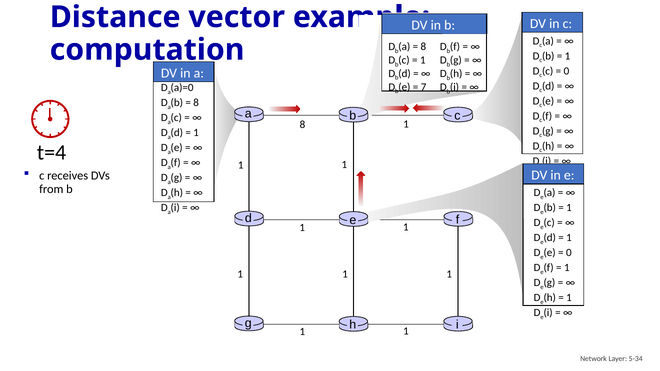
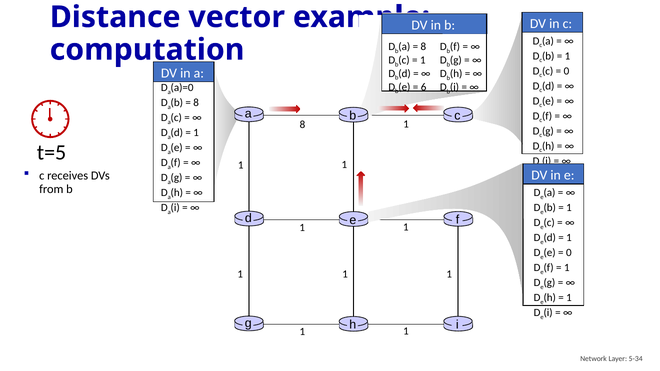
7: 7 -> 6
t=4: t=4 -> t=5
